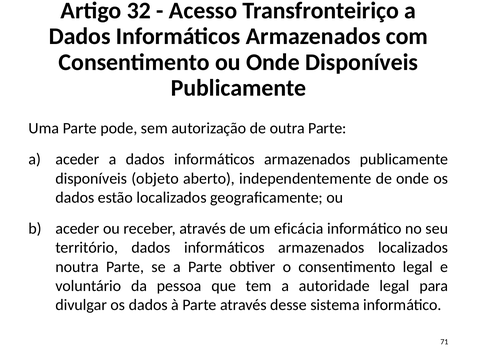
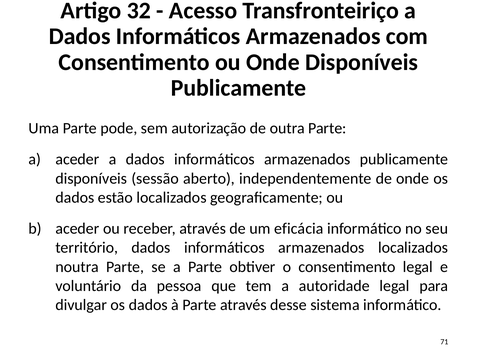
objeto: objeto -> sessão
